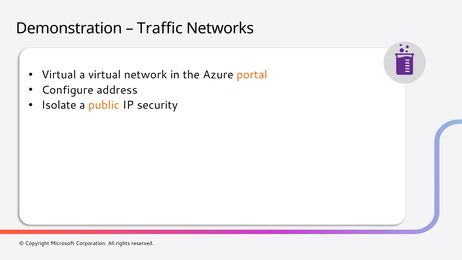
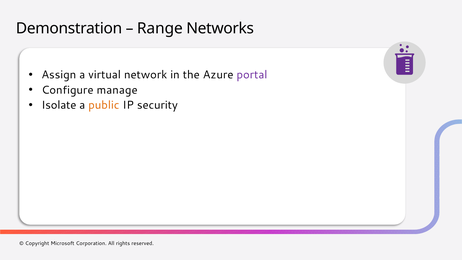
Traffic: Traffic -> Range
Virtual at (59, 75): Virtual -> Assign
portal colour: orange -> purple
address: address -> manage
